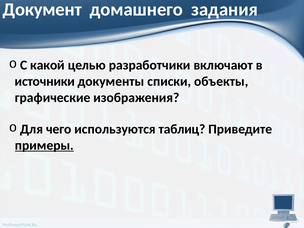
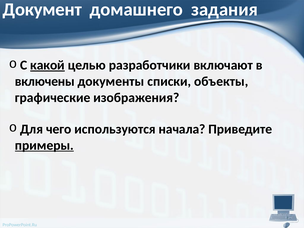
какой underline: none -> present
источники: источники -> включены
таблиц: таблиц -> начала
